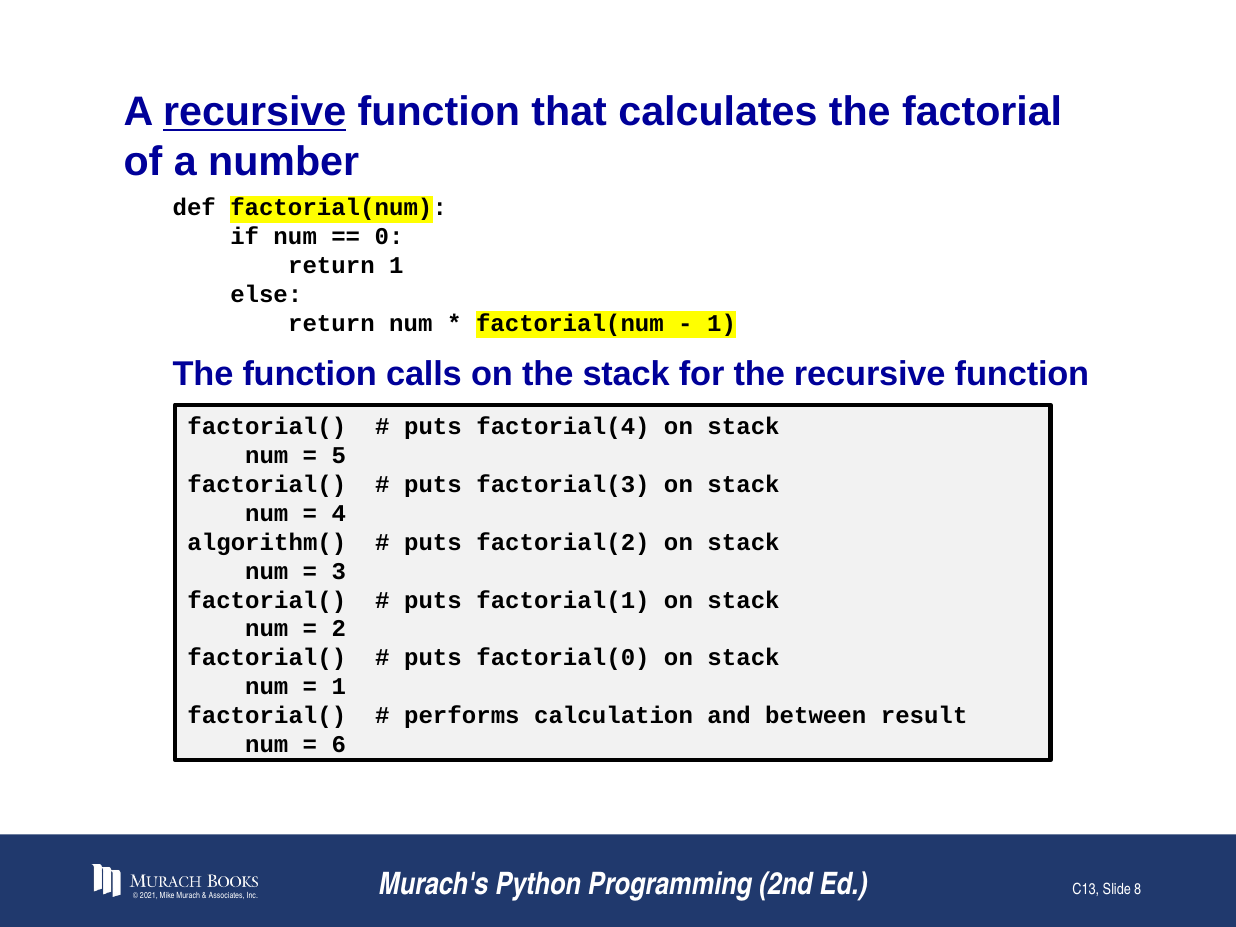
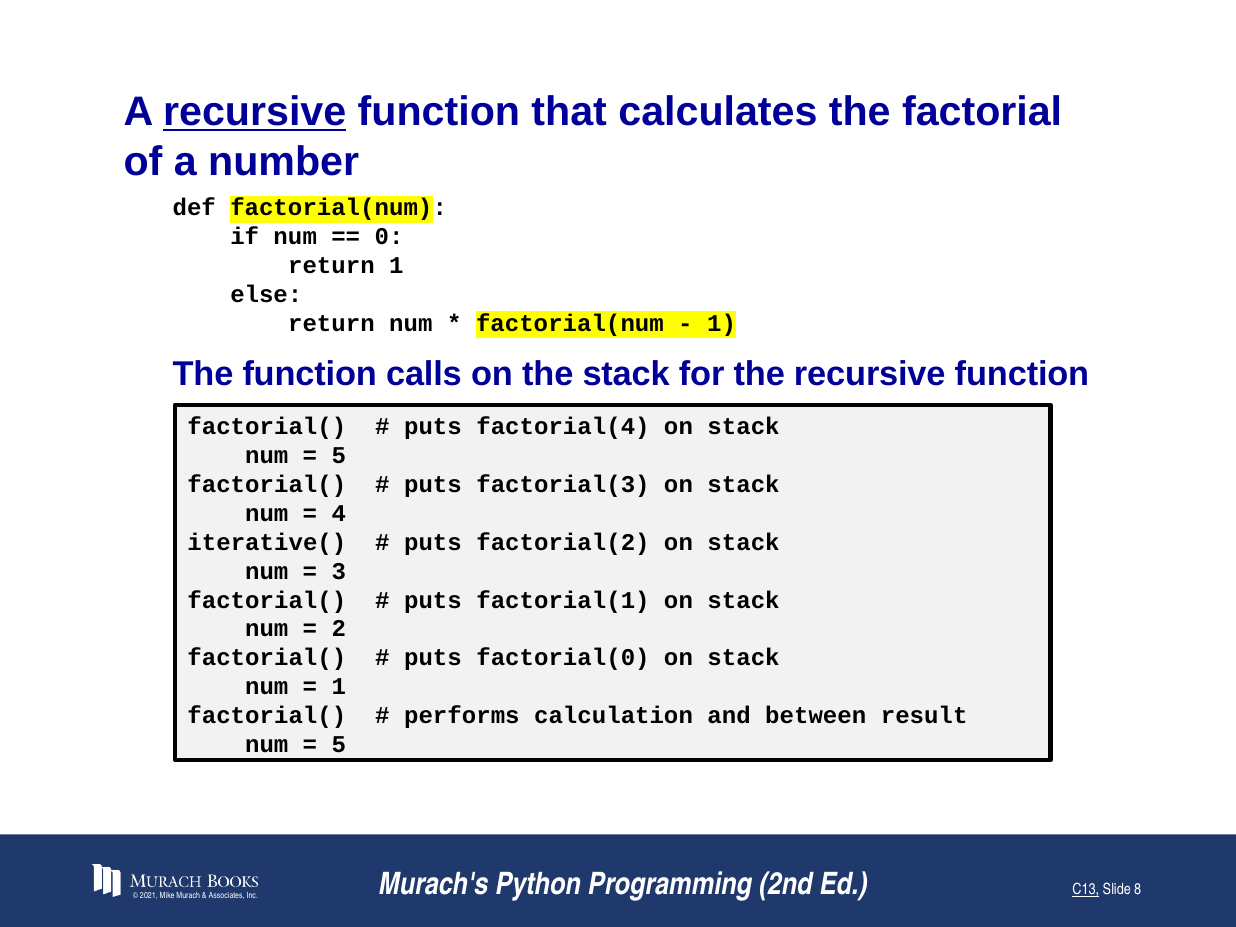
algorithm(: algorithm( -> iterative(
6 at (339, 744): 6 -> 5
C13 underline: none -> present
